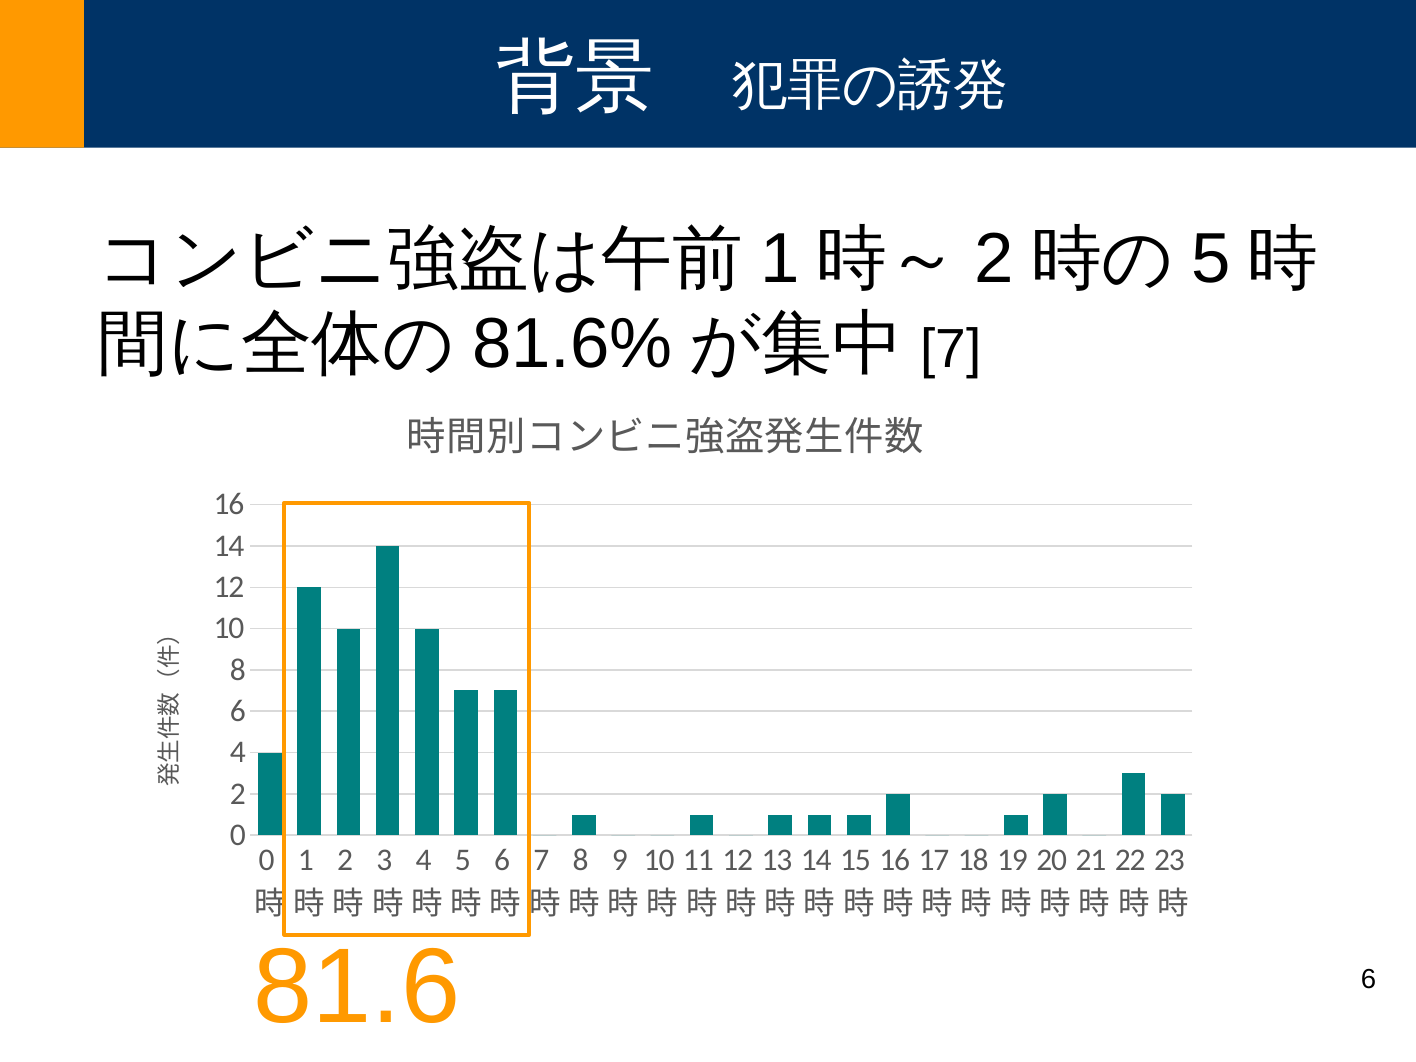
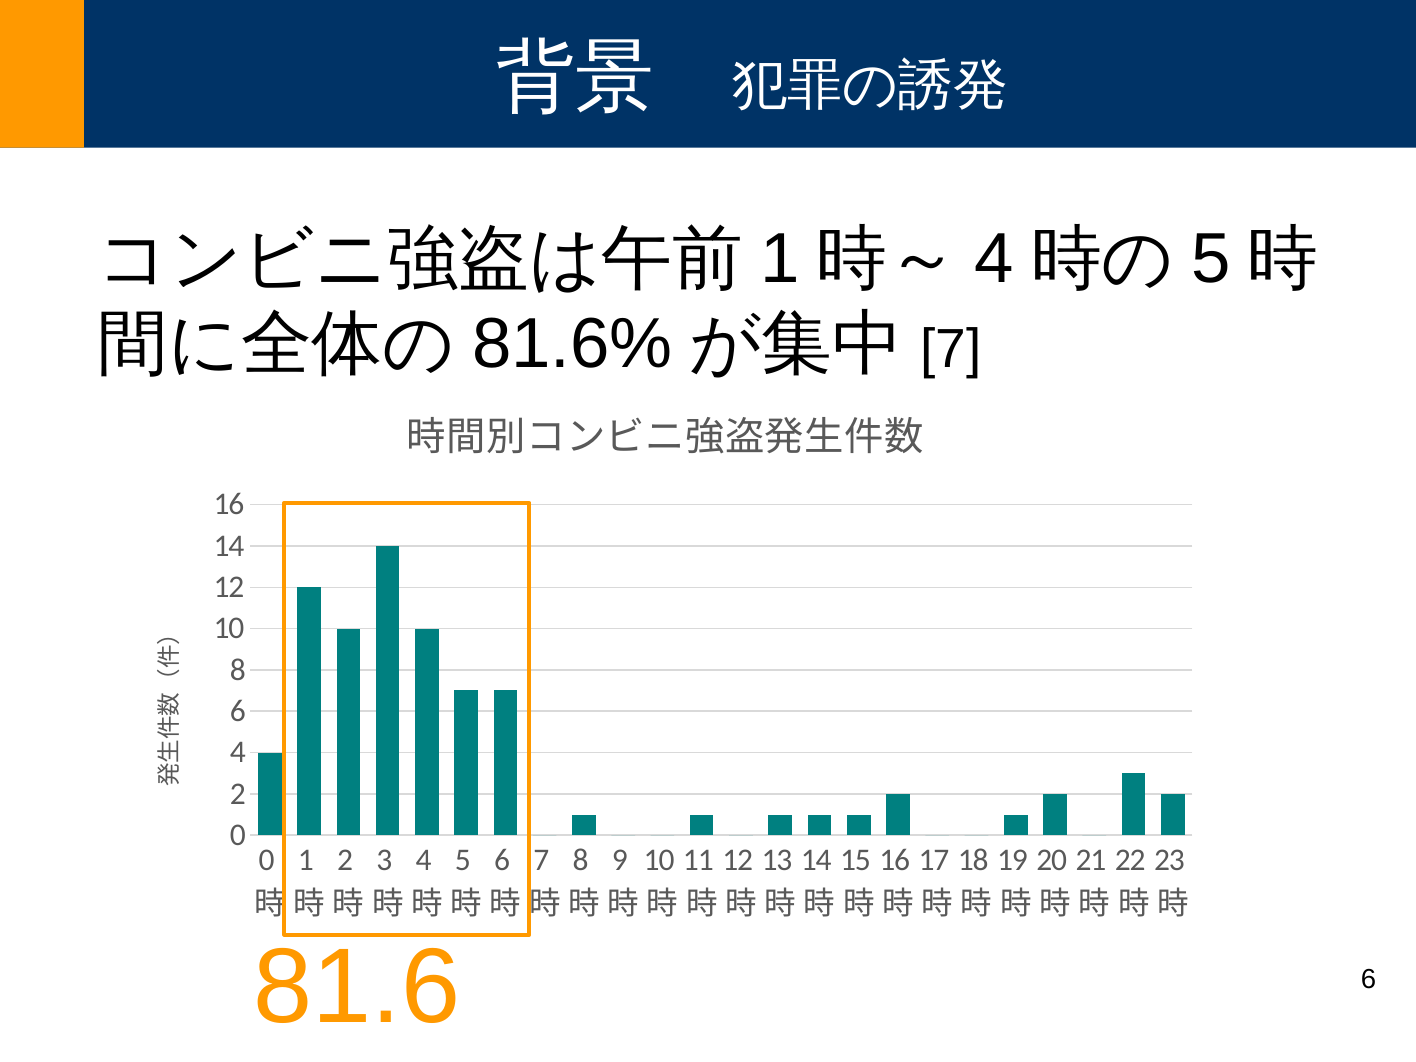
2 at (995, 259): 2 -> 4
